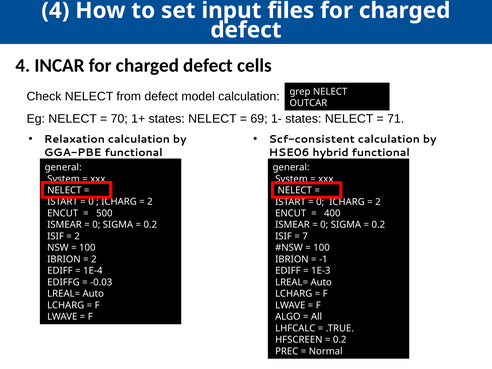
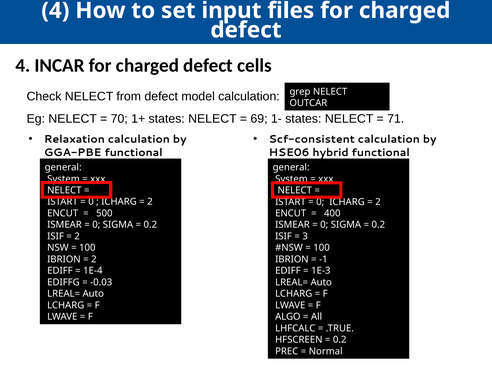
7: 7 -> 3
